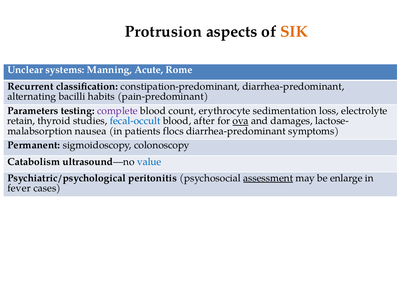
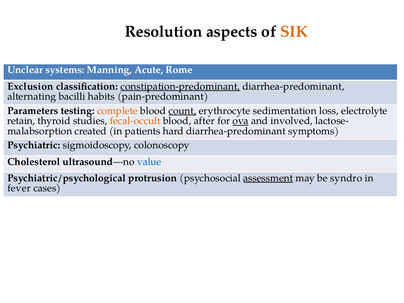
Protrusion: Protrusion -> Resolution
Recurrent: Recurrent -> Exclusion
constipation-predominant underline: none -> present
complete colour: purple -> orange
count underline: none -> present
fecal-occult colour: blue -> orange
damages: damages -> involved
nausea: nausea -> created
flocs: flocs -> hard
Permanent: Permanent -> Psychiatric
Catabolism: Catabolism -> Cholesterol
peritonitis: peritonitis -> protrusion
enlarge: enlarge -> syndro
